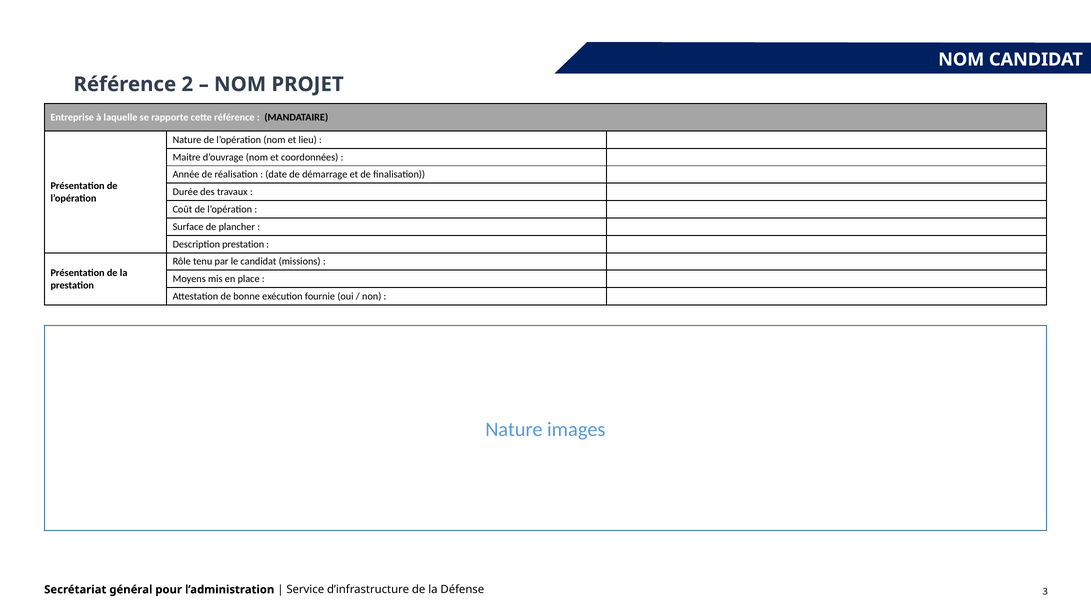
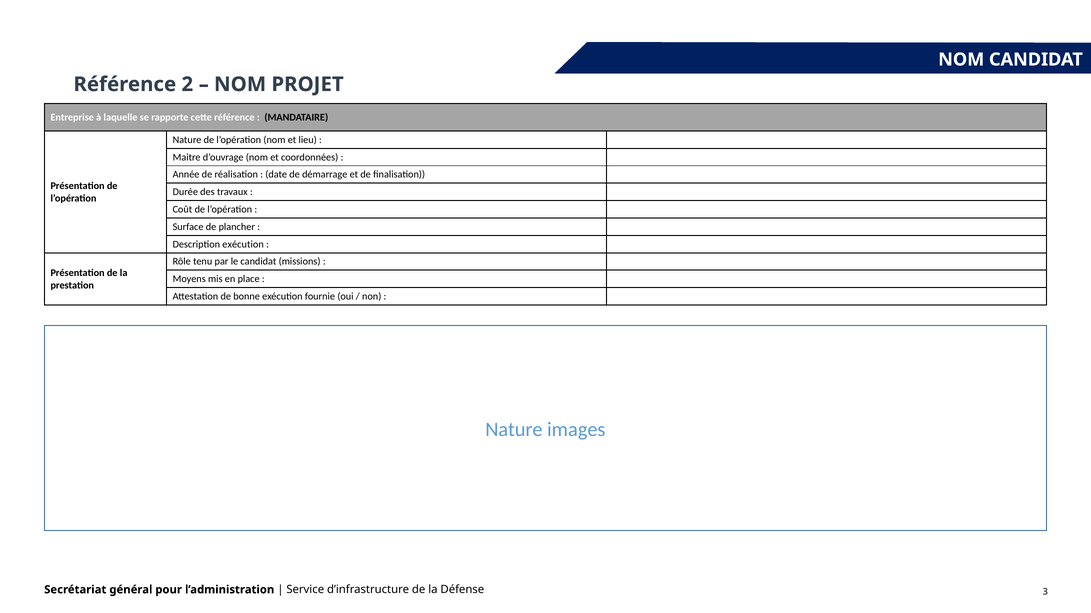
Description prestation: prestation -> exécution
